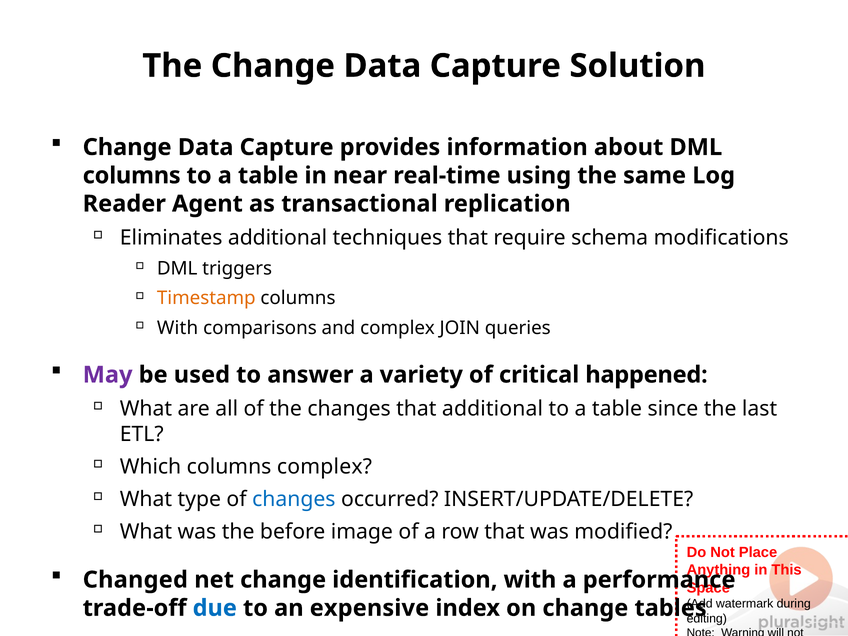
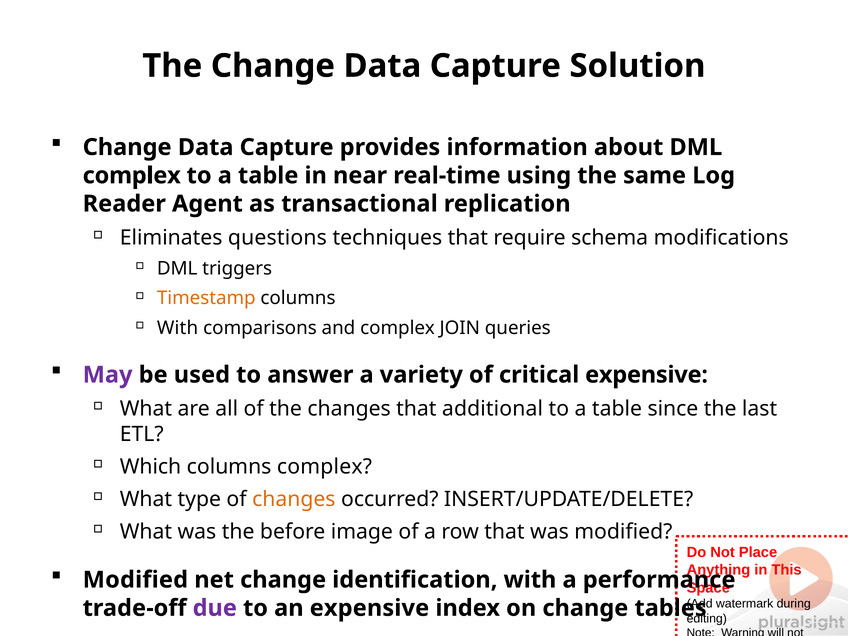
columns at (132, 176): columns -> complex
Eliminates additional: additional -> questions
critical happened: happened -> expensive
changes at (294, 499) colour: blue -> orange
Changed at (135, 580): Changed -> Modified
due colour: blue -> purple
